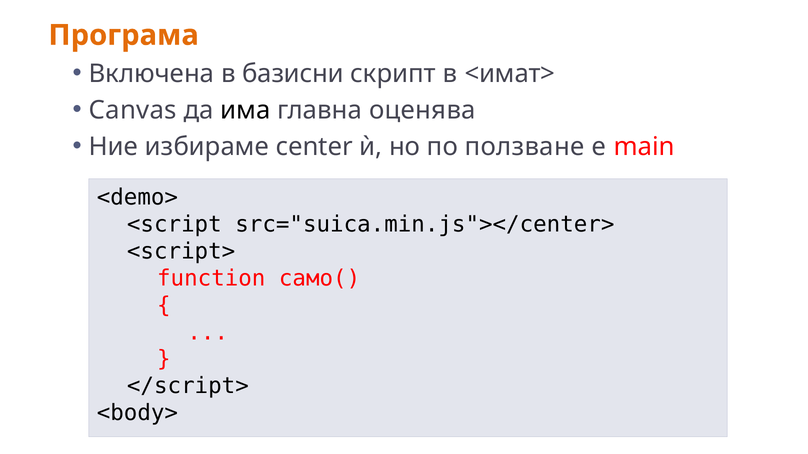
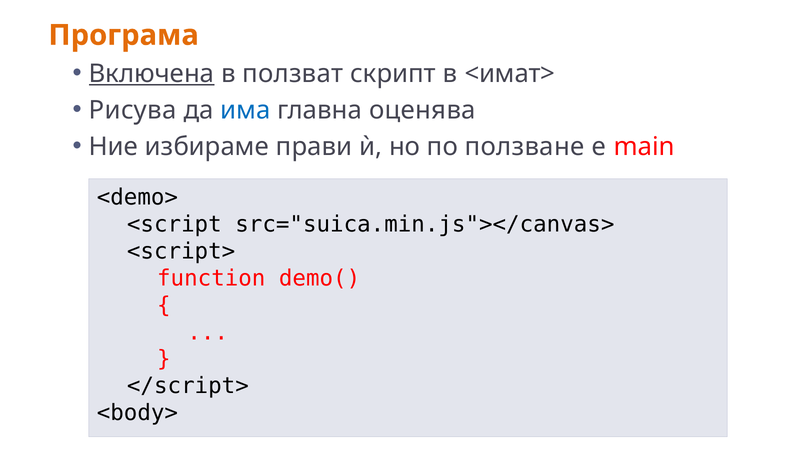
Включена underline: none -> present
базисни: базисни -> ползват
Canvas: Canvas -> Рисува
има colour: black -> blue
center: center -> прави
src="suica.min.js"></center>: src="suica.min.js"></center> -> src="suica.min.js"></canvas>
само(: само( -> demo(
